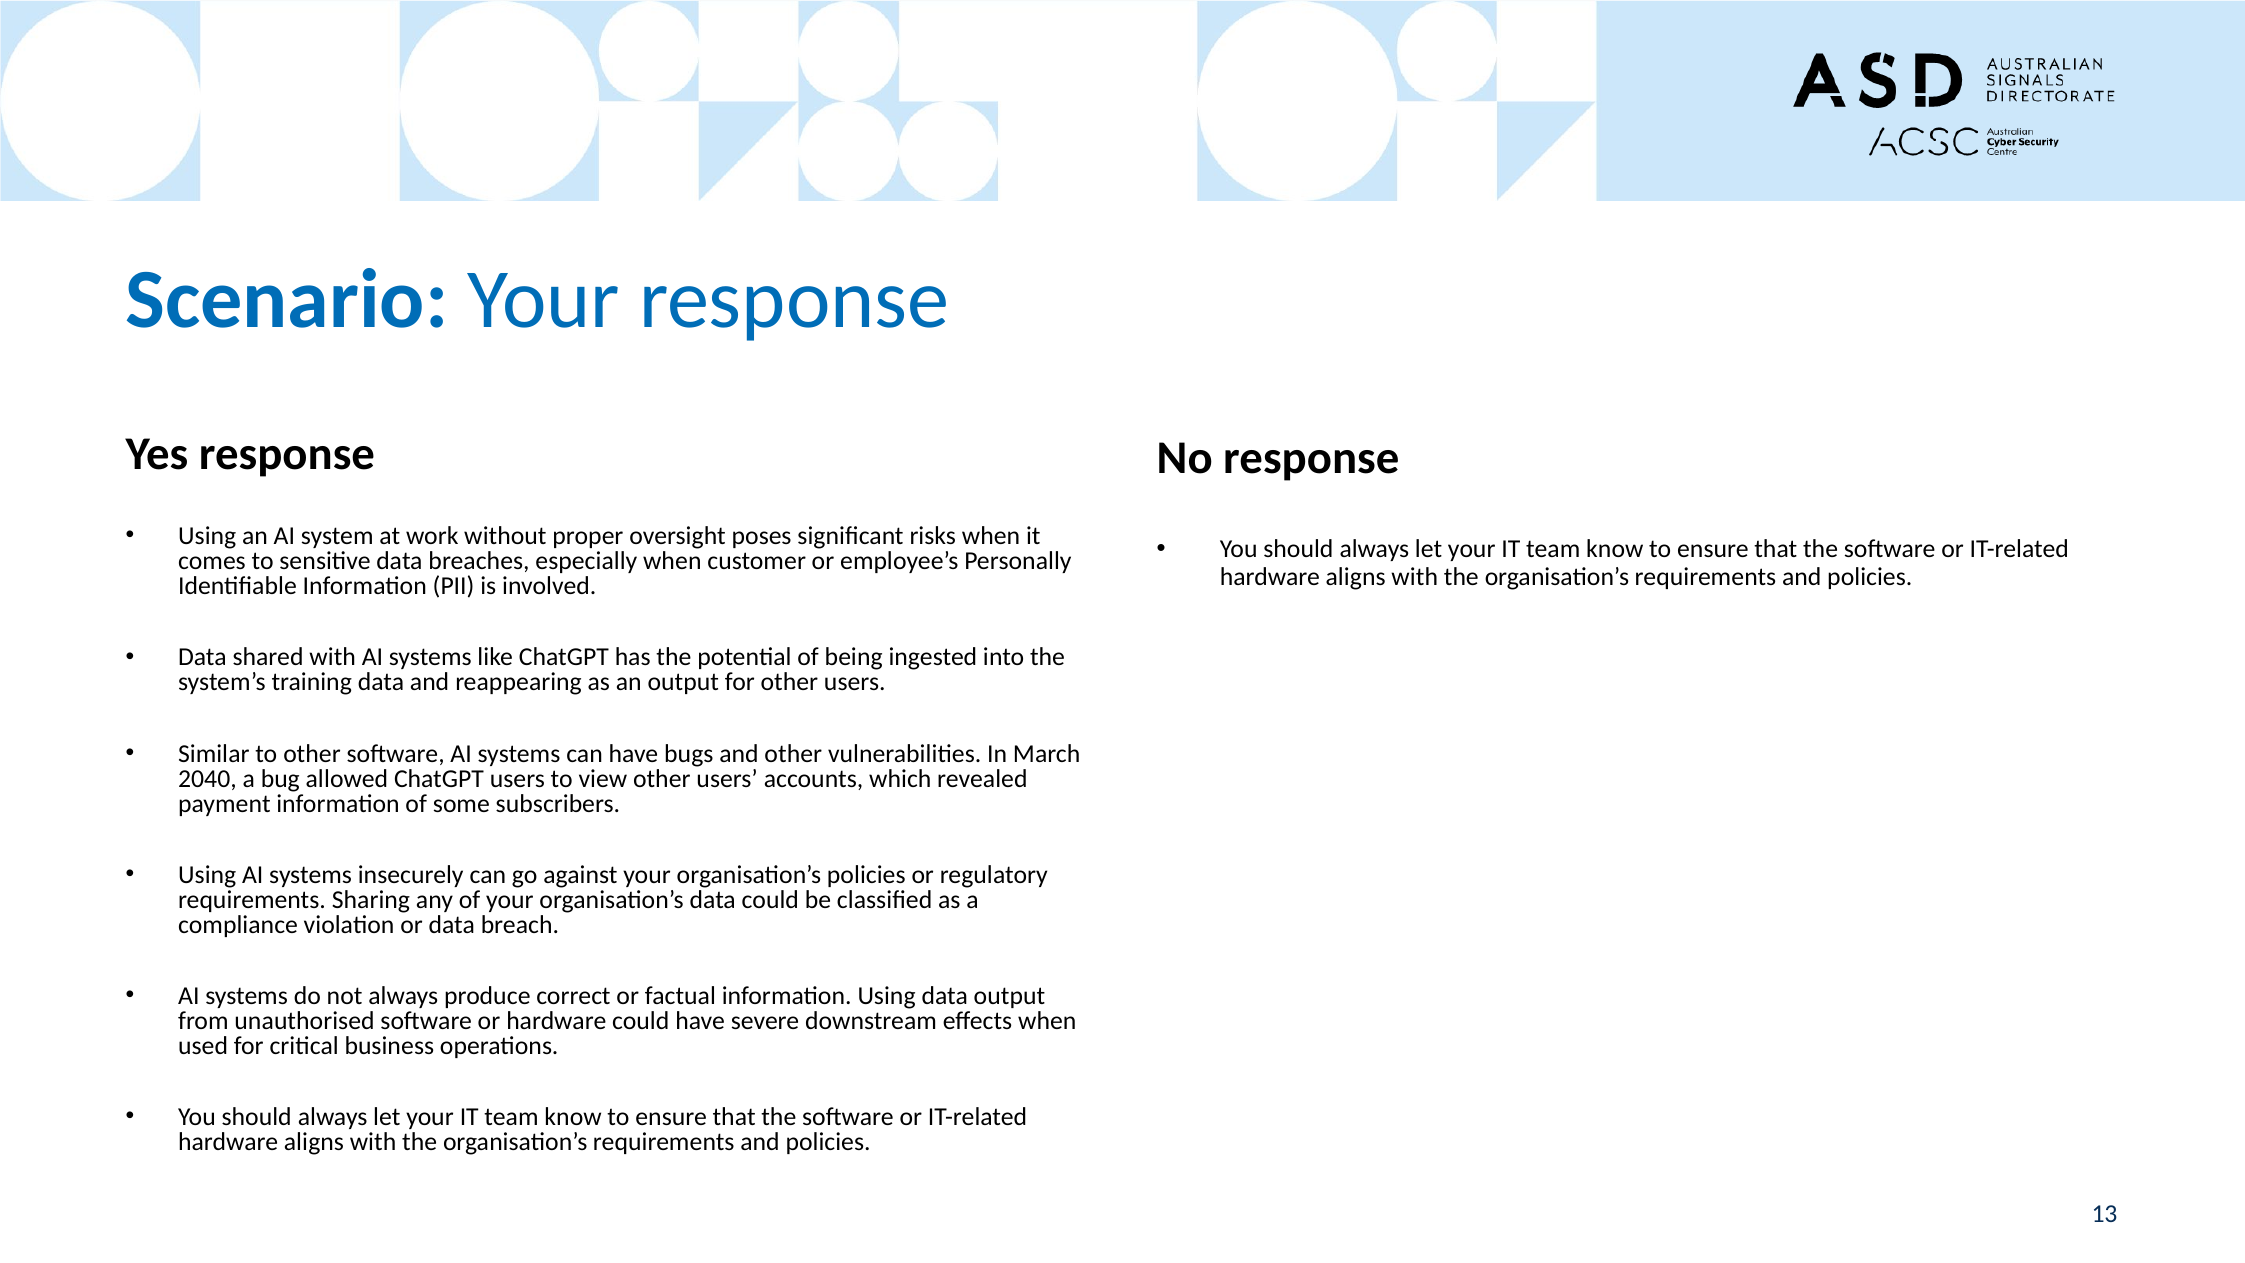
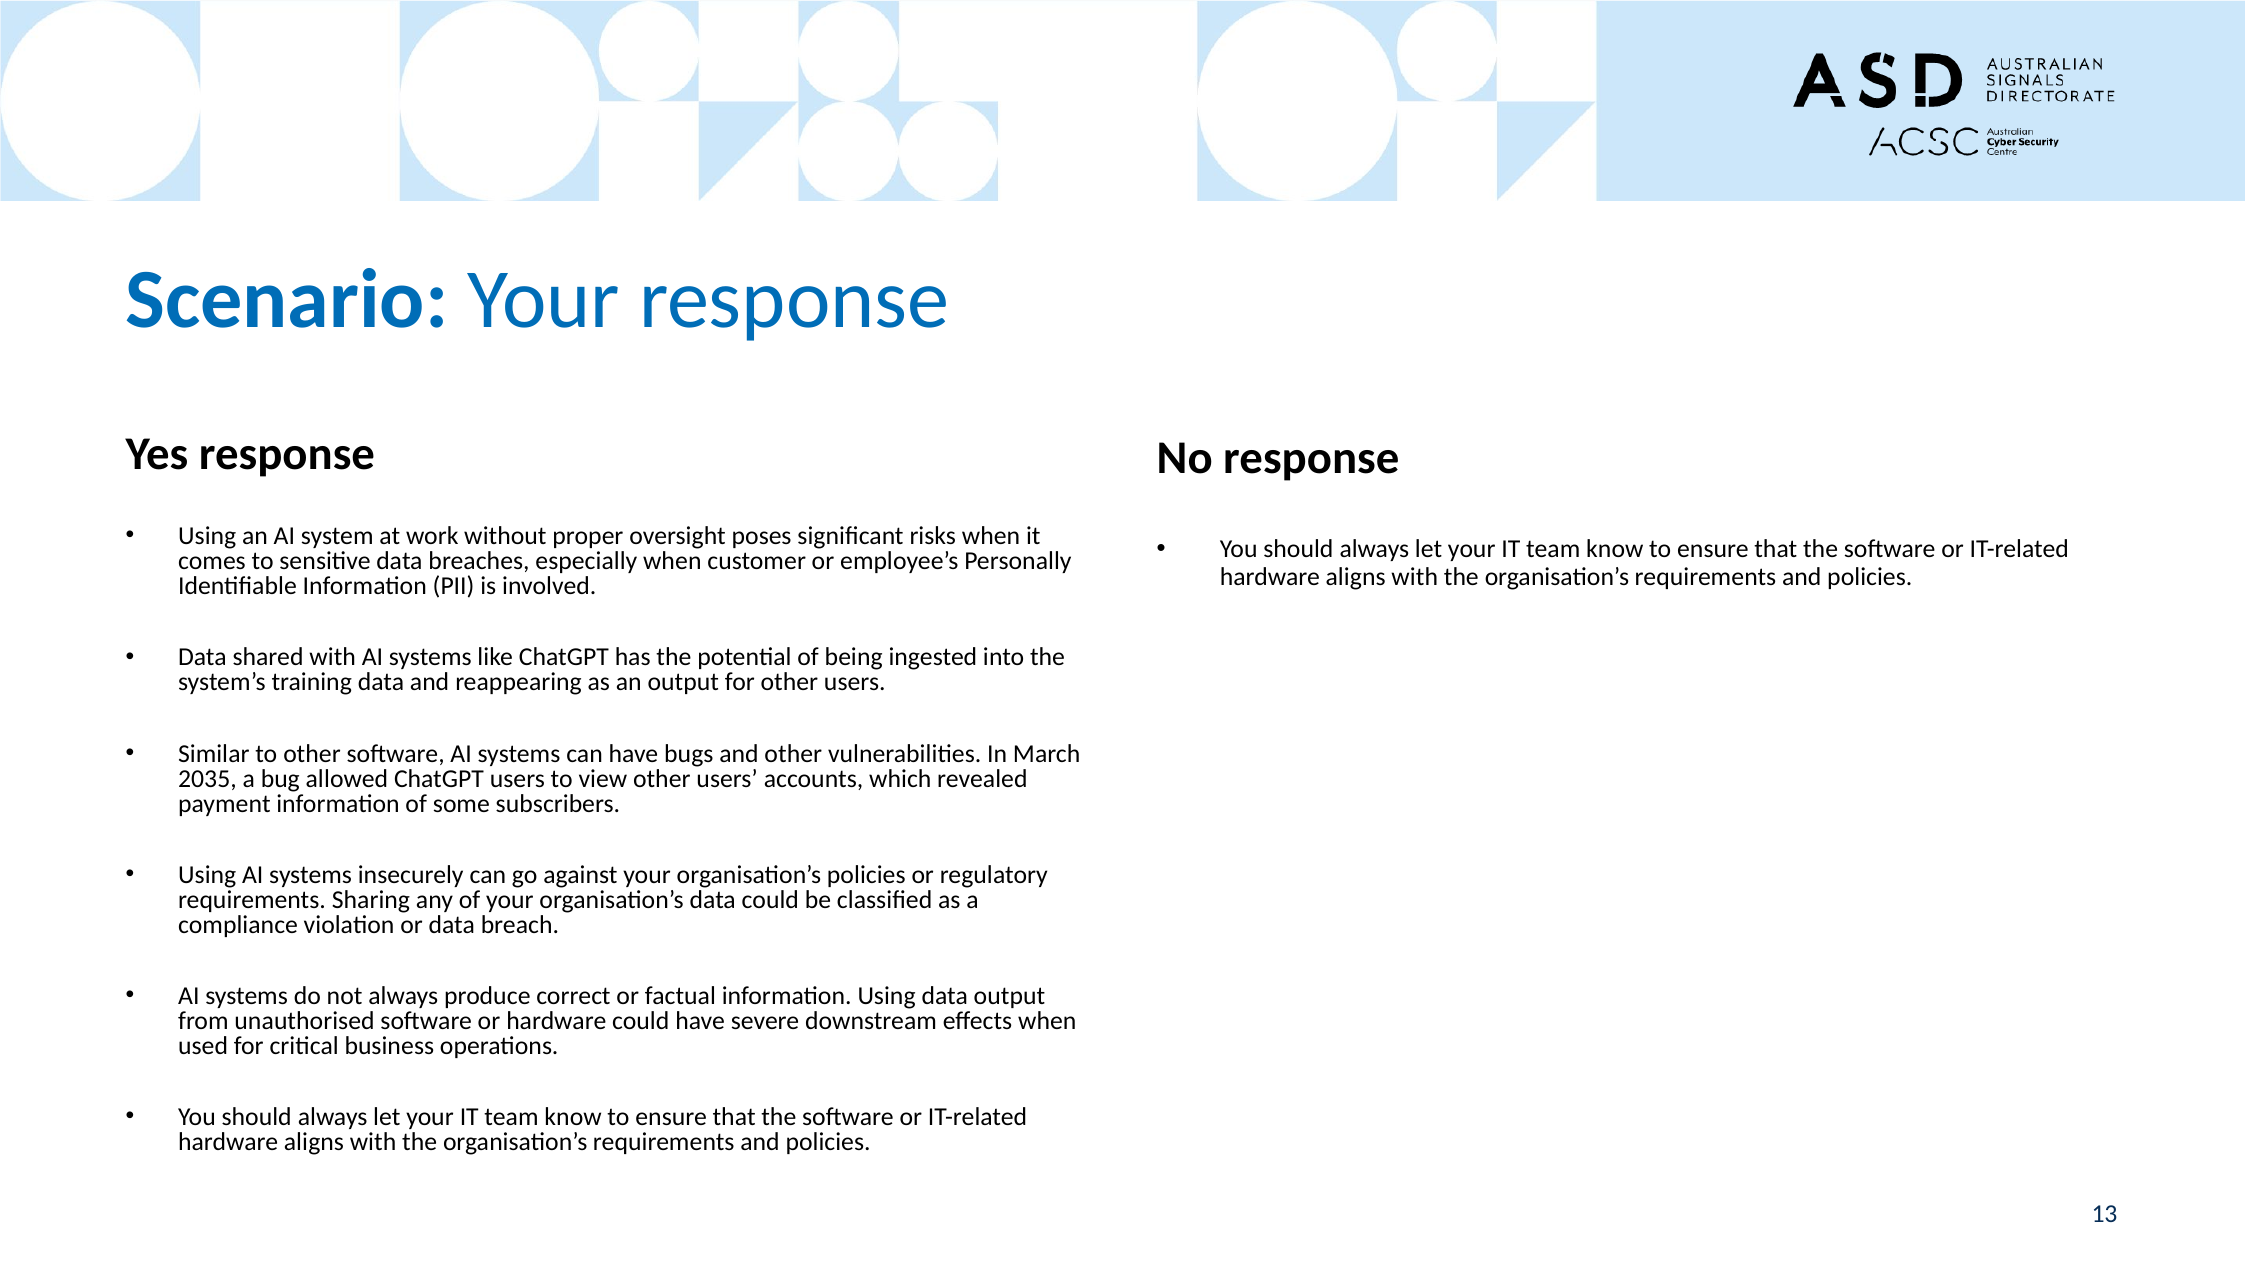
2040: 2040 -> 2035
